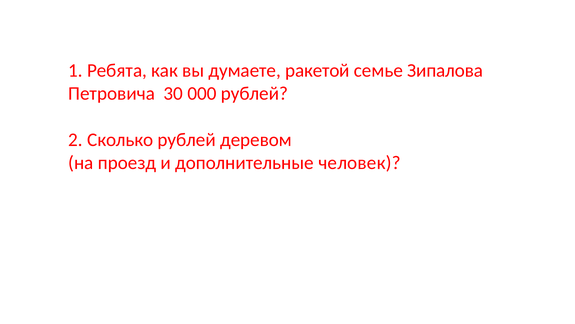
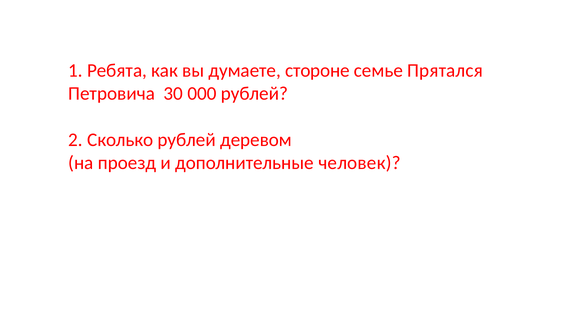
ракетой: ракетой -> стороне
Зипалова: Зипалова -> Прятался
